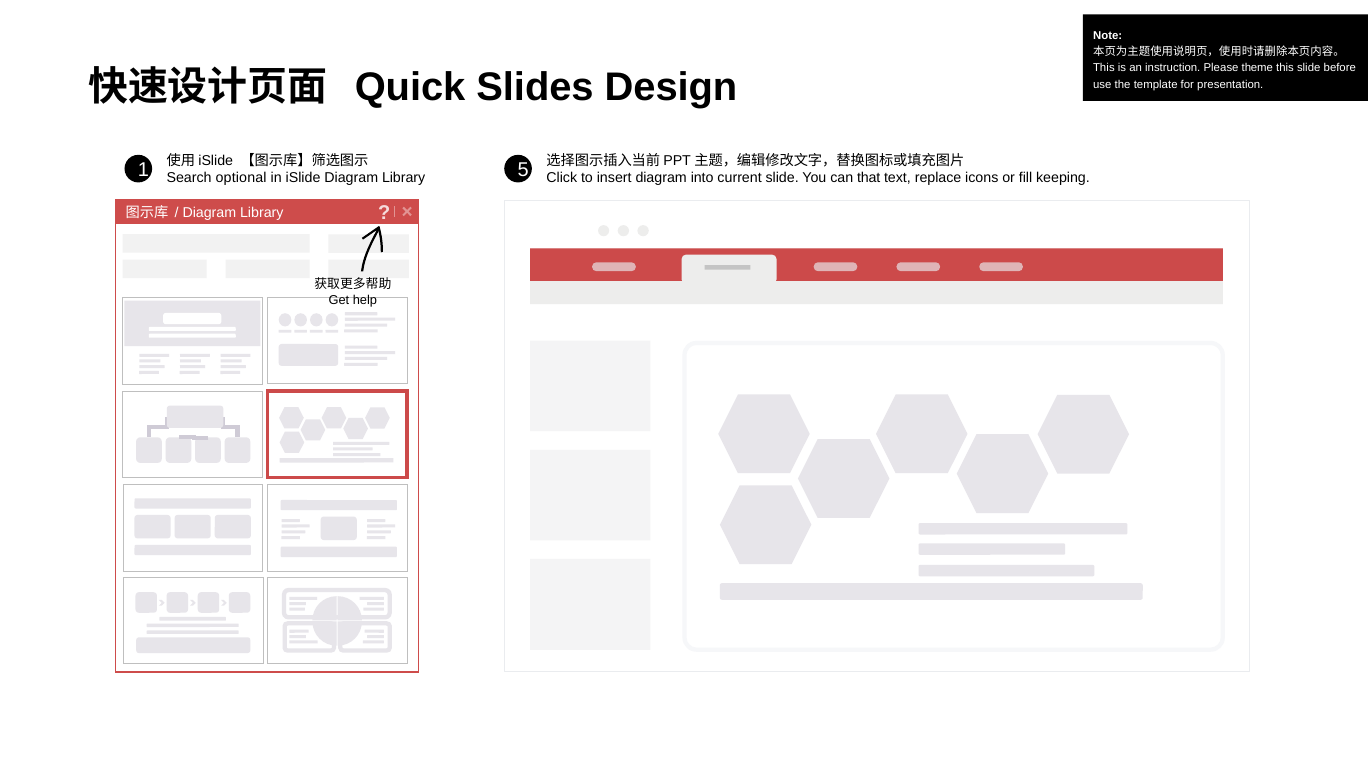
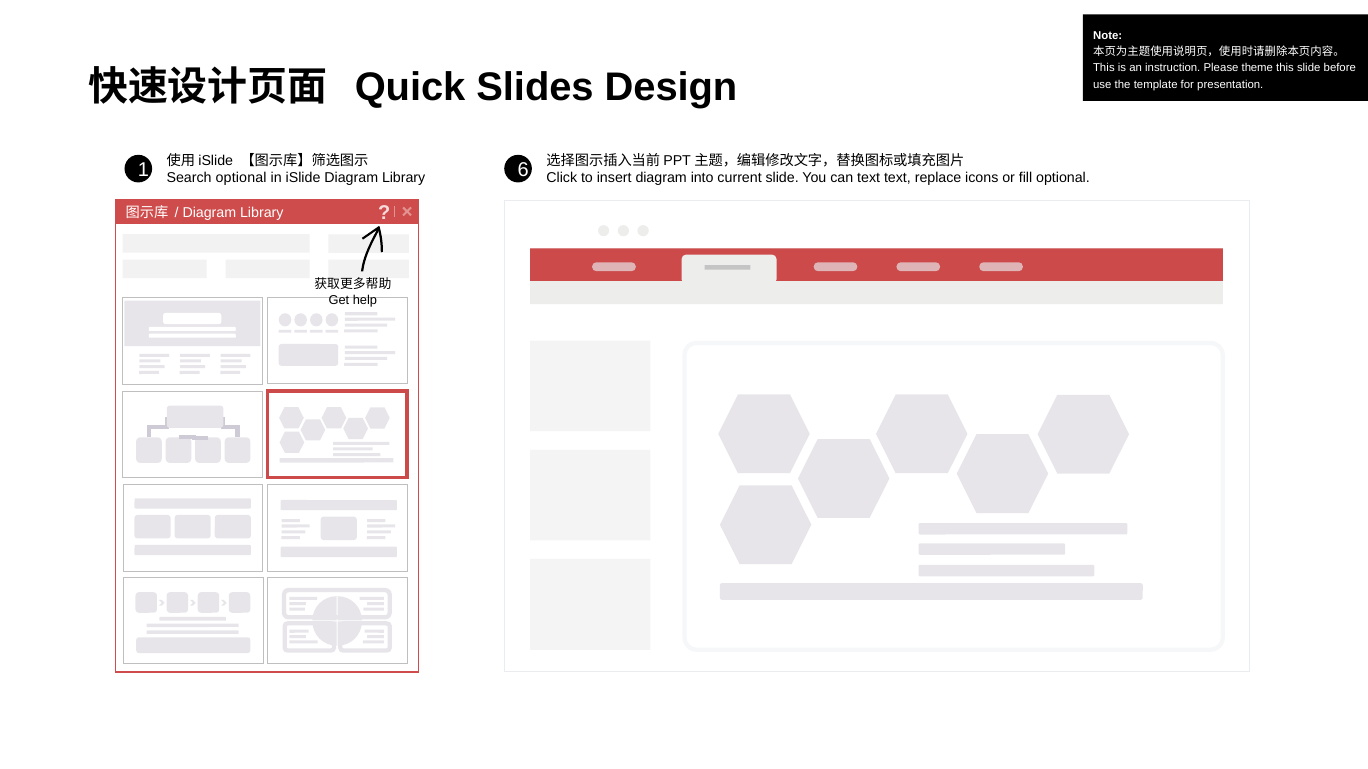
5: 5 -> 6
can that: that -> text
fill keeping: keeping -> optional
